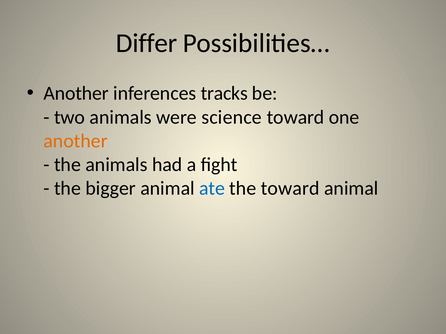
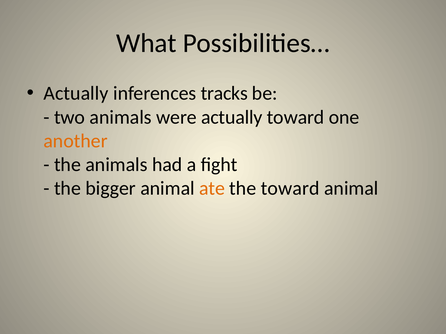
Differ: Differ -> What
Another at (76, 94): Another -> Actually
were science: science -> actually
ate colour: blue -> orange
